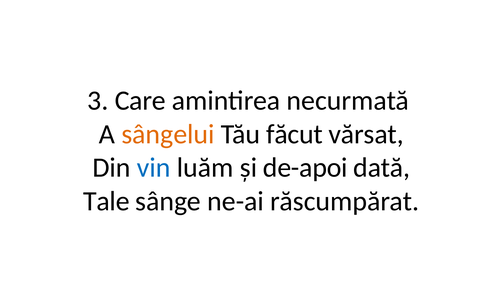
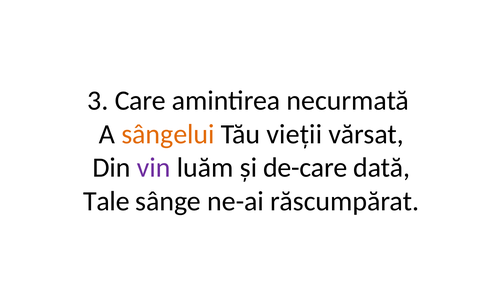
făcut: făcut -> vieții
vin colour: blue -> purple
de-apoi: de-apoi -> de-care
